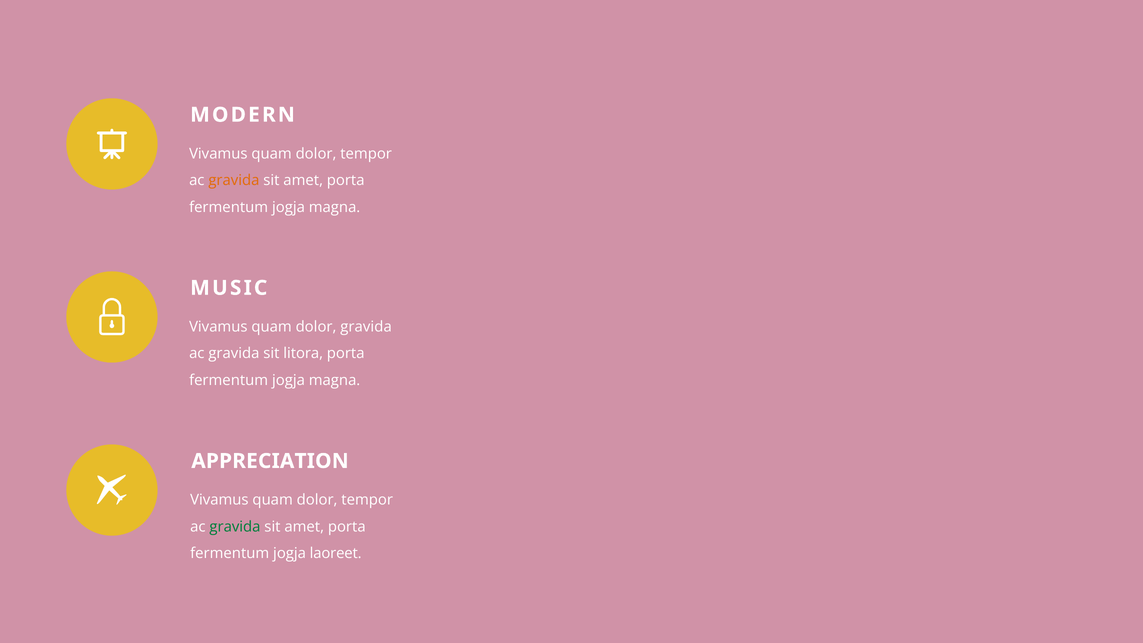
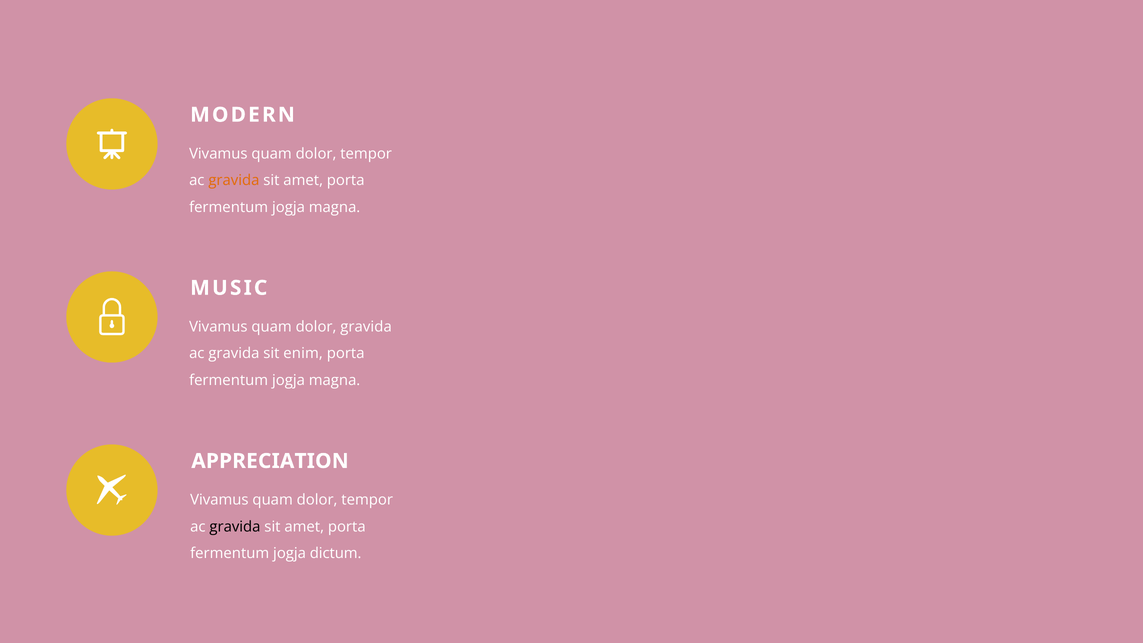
litora: litora -> enim
gravida at (235, 527) colour: green -> black
laoreet: laoreet -> dictum
